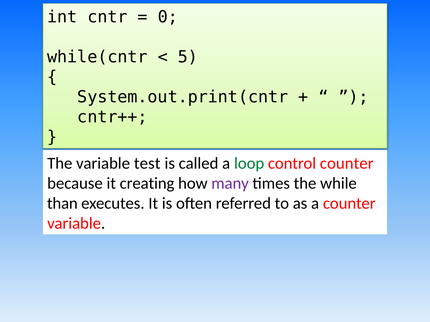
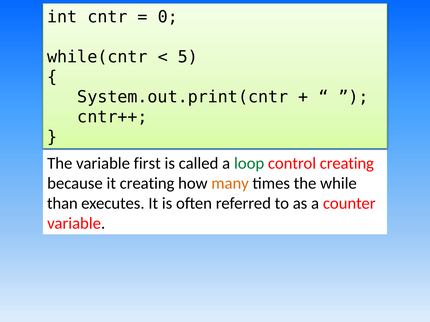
test: test -> first
control counter: counter -> creating
many colour: purple -> orange
